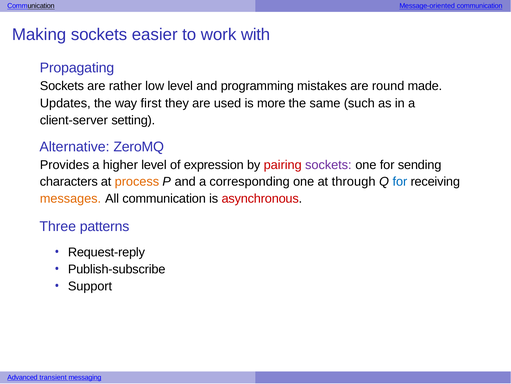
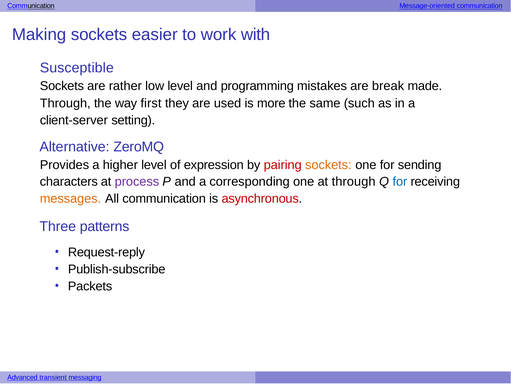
Propagating: Propagating -> Susceptible
round: round -> break
Updates at (65, 103): Updates -> Through
sockets at (328, 165) colour: purple -> orange
process colour: orange -> purple
Support: Support -> Packets
